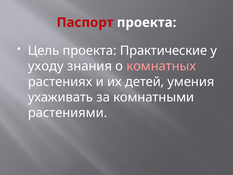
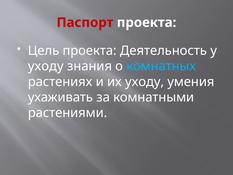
Практические: Практические -> Деятельность
комнатных colour: pink -> light blue
их детей: детей -> уходу
